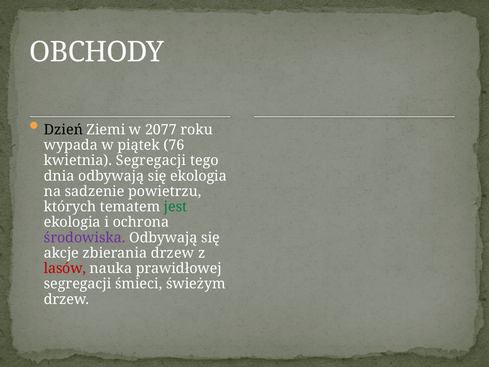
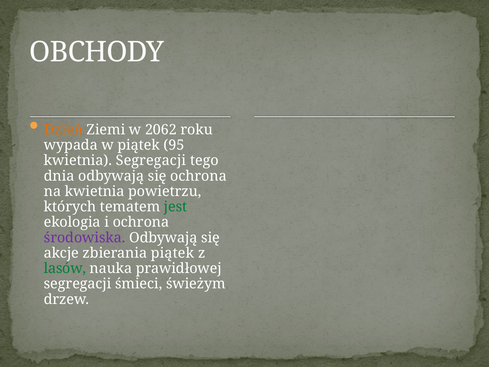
Dzień colour: black -> orange
2077: 2077 -> 2062
76: 76 -> 95
się ekologia: ekologia -> ochrona
na sadzenie: sadzenie -> kwietnia
zbierania drzew: drzew -> piątek
lasów colour: red -> green
